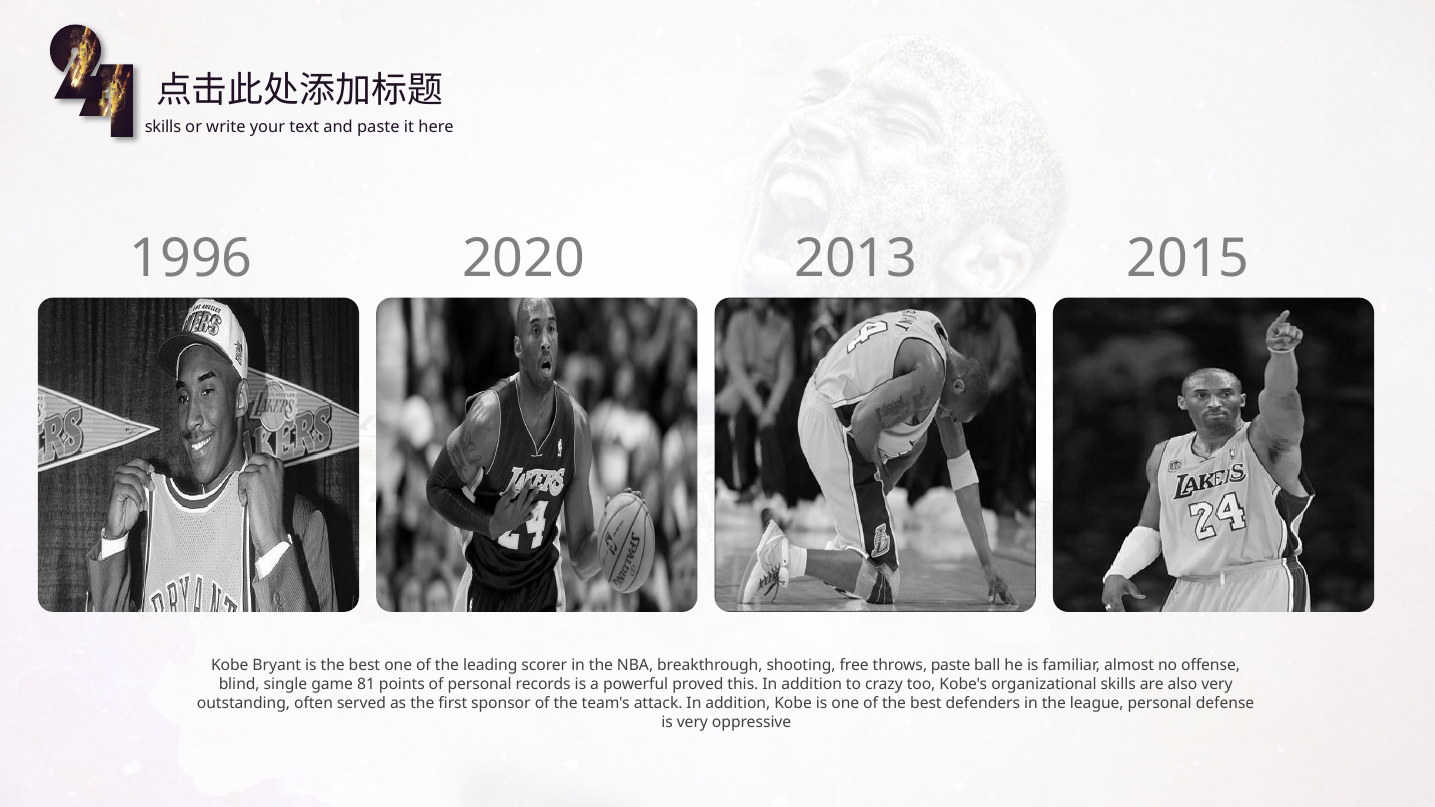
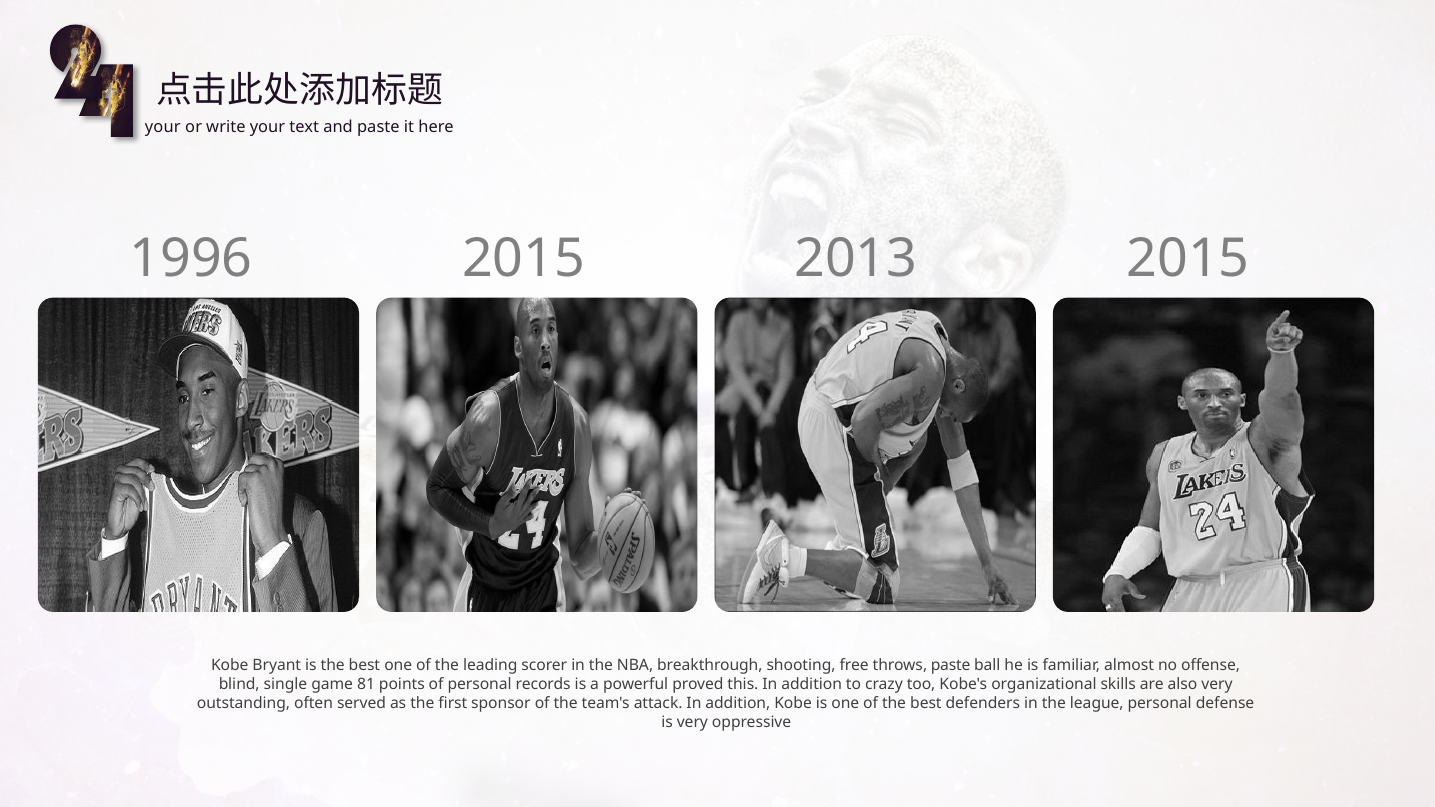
skills at (163, 127): skills -> your
1996 2020: 2020 -> 2015
